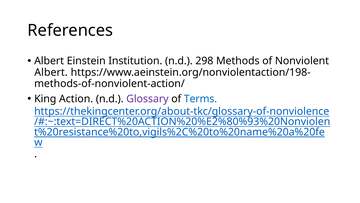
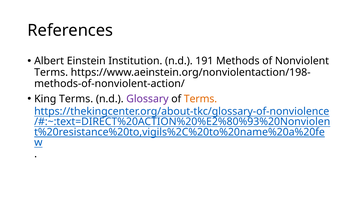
298: 298 -> 191
Albert at (51, 72): Albert -> Terms
King Action: Action -> Terms
Terms at (200, 99) colour: blue -> orange
